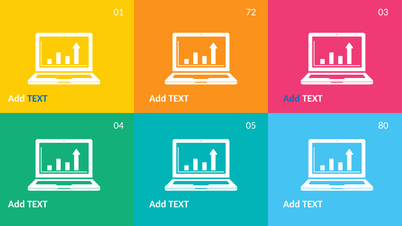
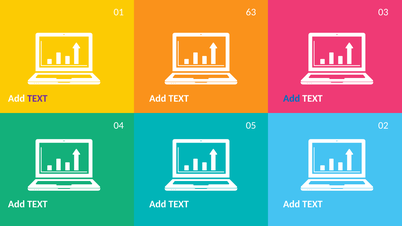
72: 72 -> 63
TEXT at (37, 98) colour: blue -> purple
80: 80 -> 02
